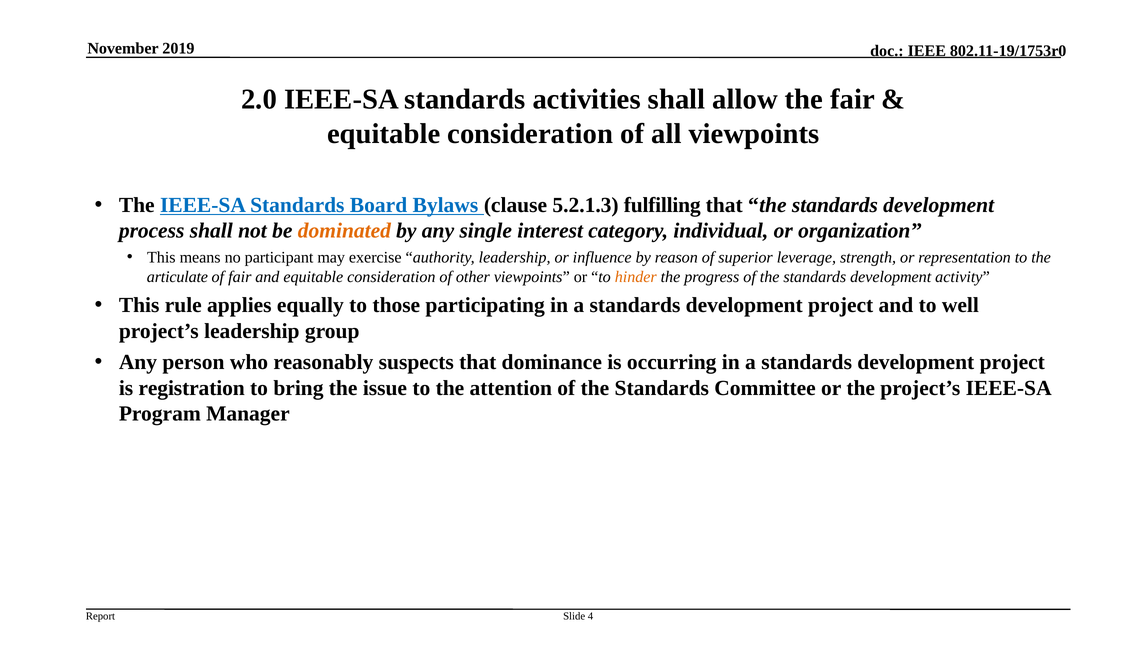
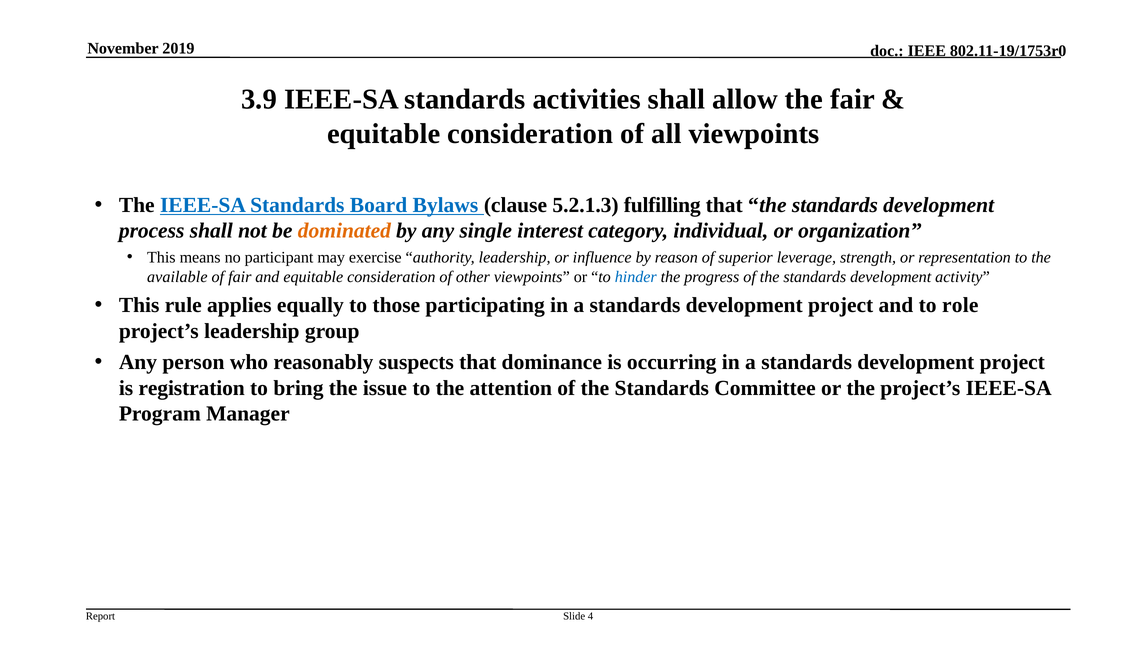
2.0: 2.0 -> 3.9
articulate: articulate -> available
hinder colour: orange -> blue
well: well -> role
